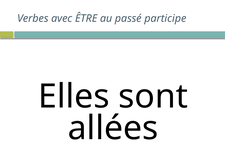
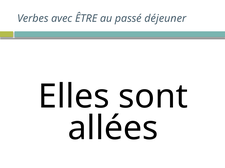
participe: participe -> déjeuner
